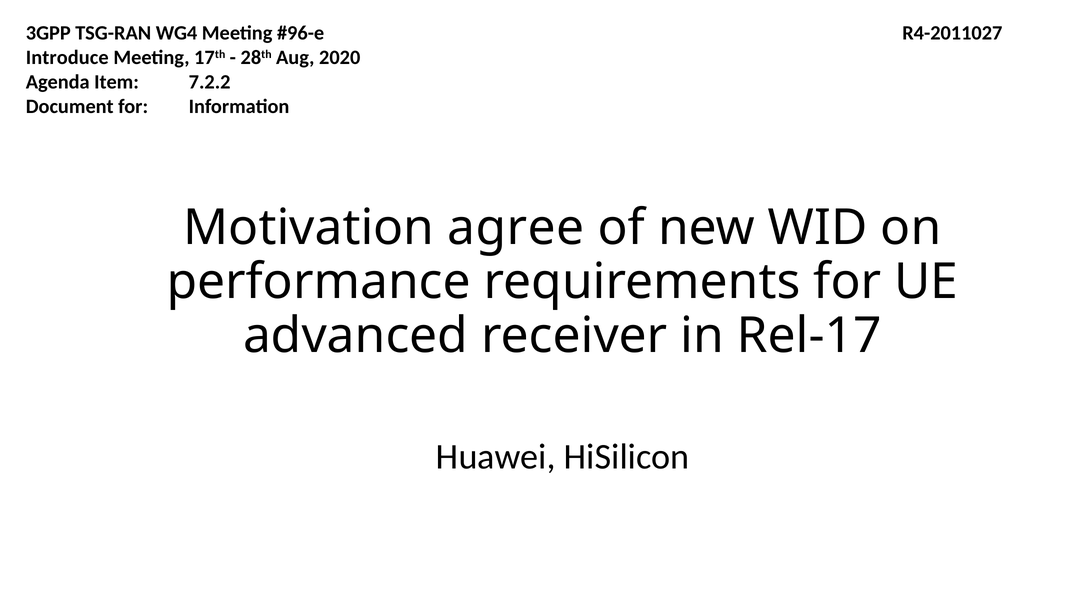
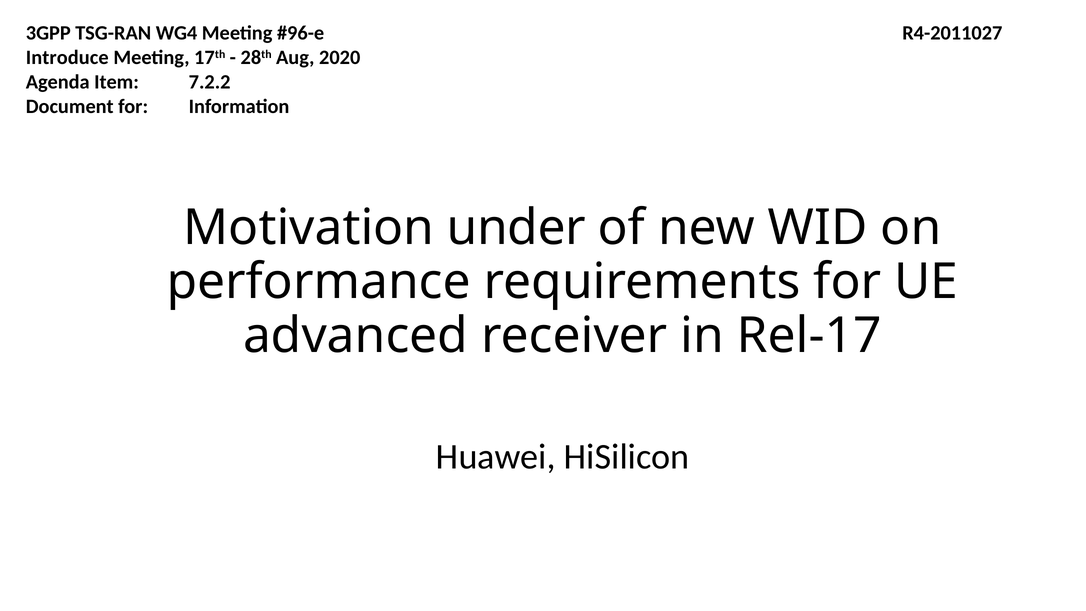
agree: agree -> under
